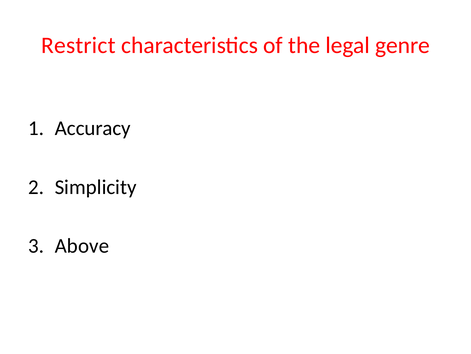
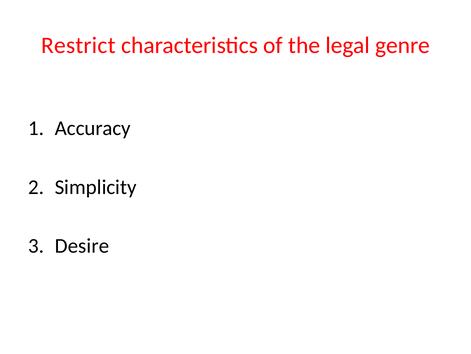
Above: Above -> Desire
